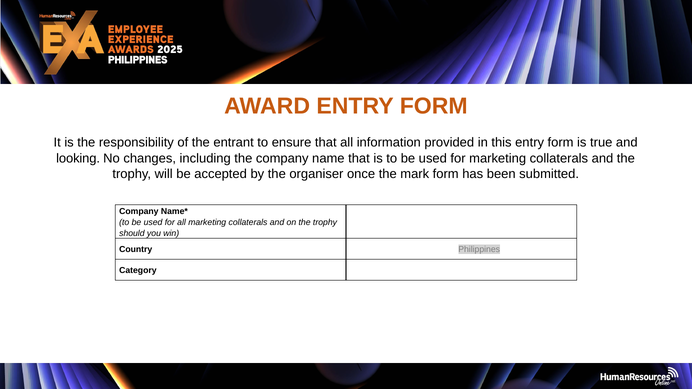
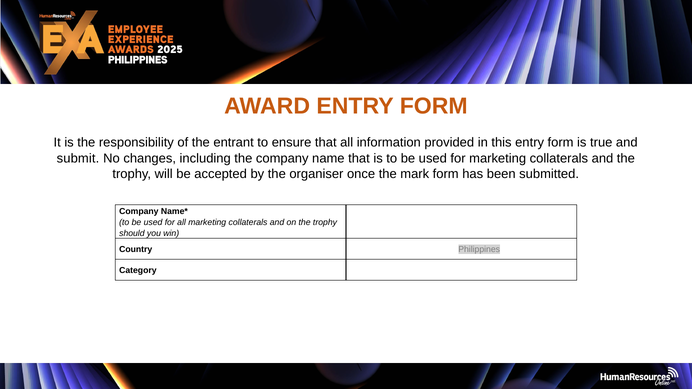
looking: looking -> submit
